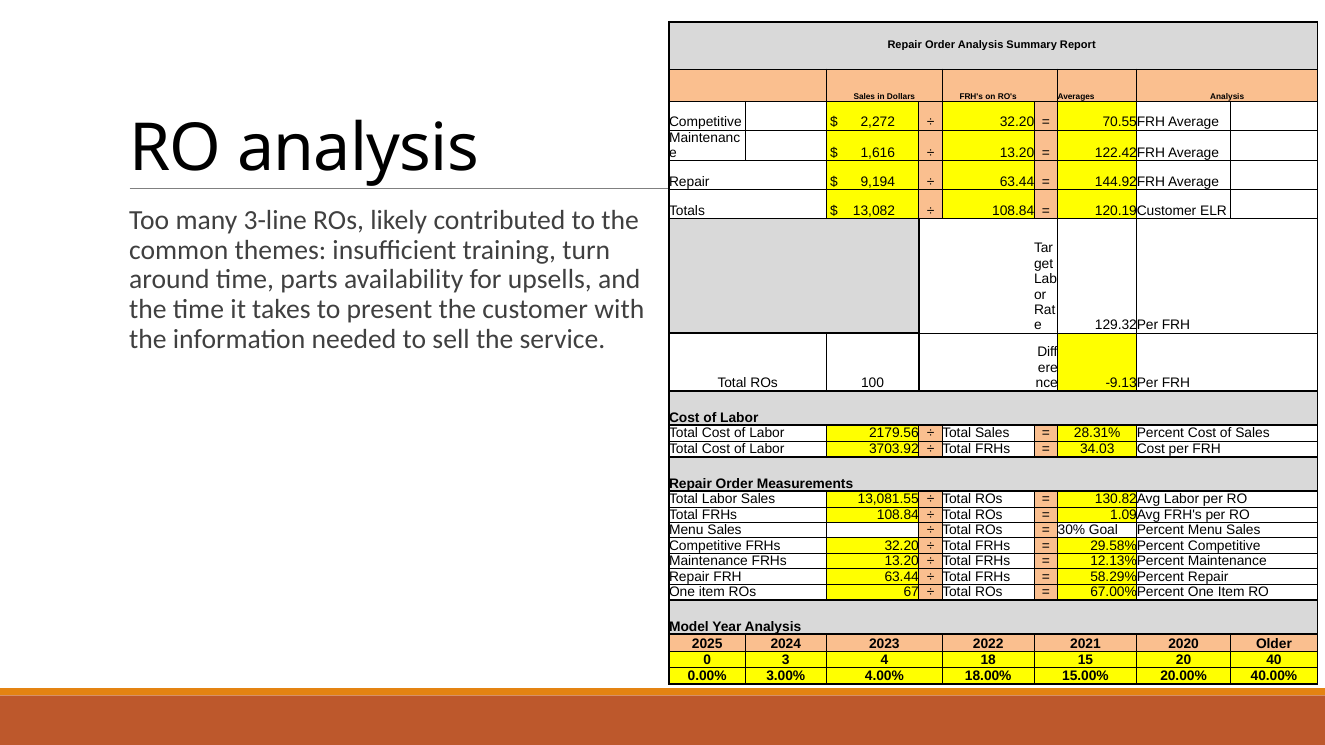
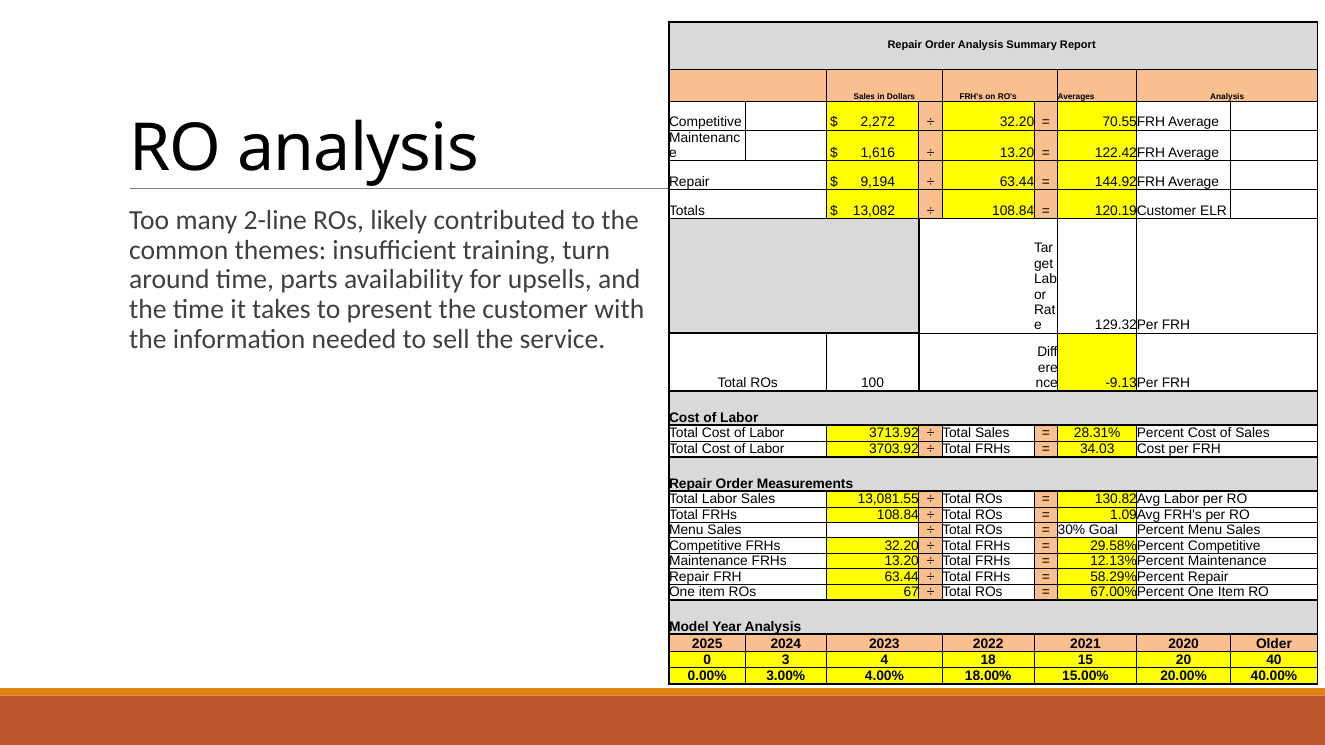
3-line: 3-line -> 2-line
2179.56: 2179.56 -> 3713.92
